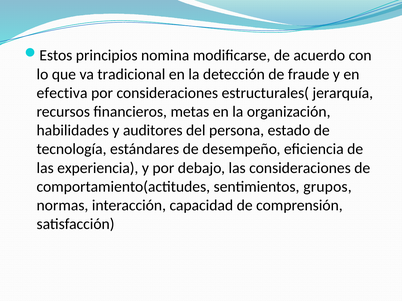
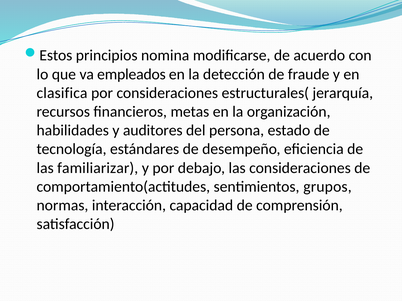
tradicional: tradicional -> empleados
efectiva: efectiva -> clasifica
experiencia: experiencia -> familiarizar
